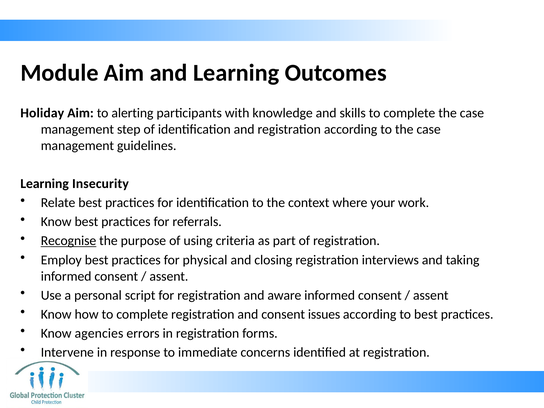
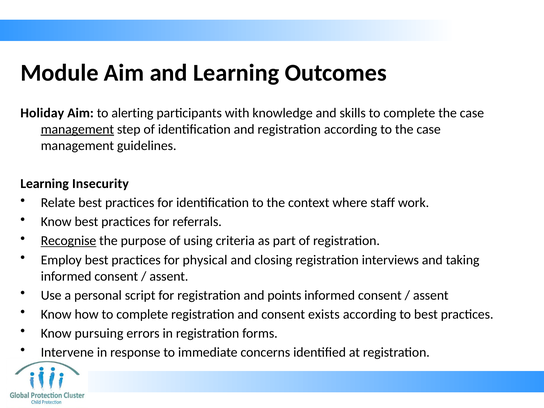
management at (77, 129) underline: none -> present
your: your -> staff
aware: aware -> points
issues: issues -> exists
agencies: agencies -> pursuing
